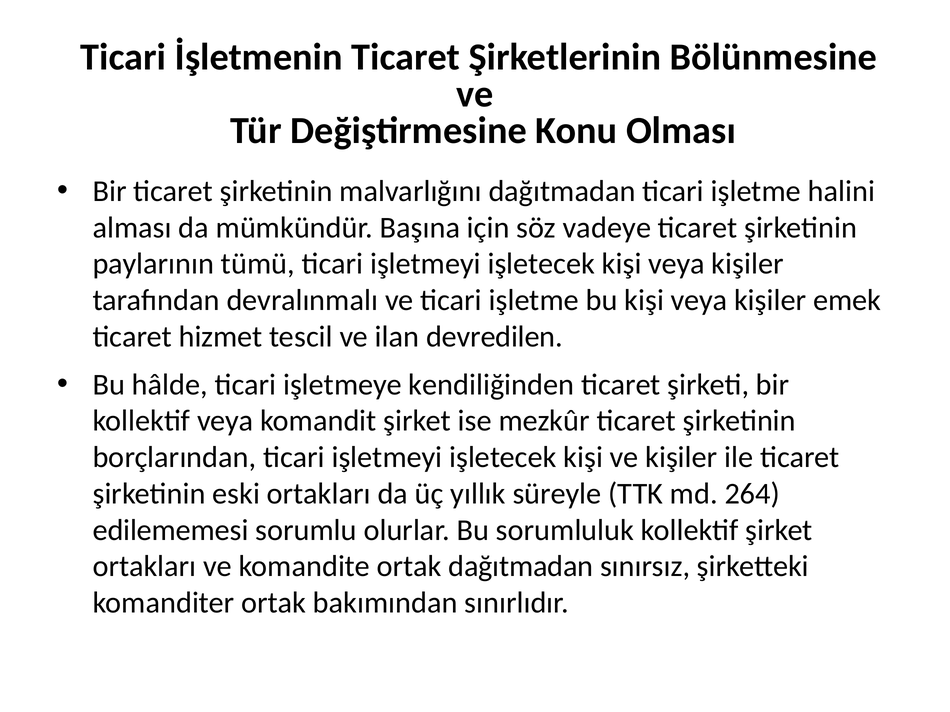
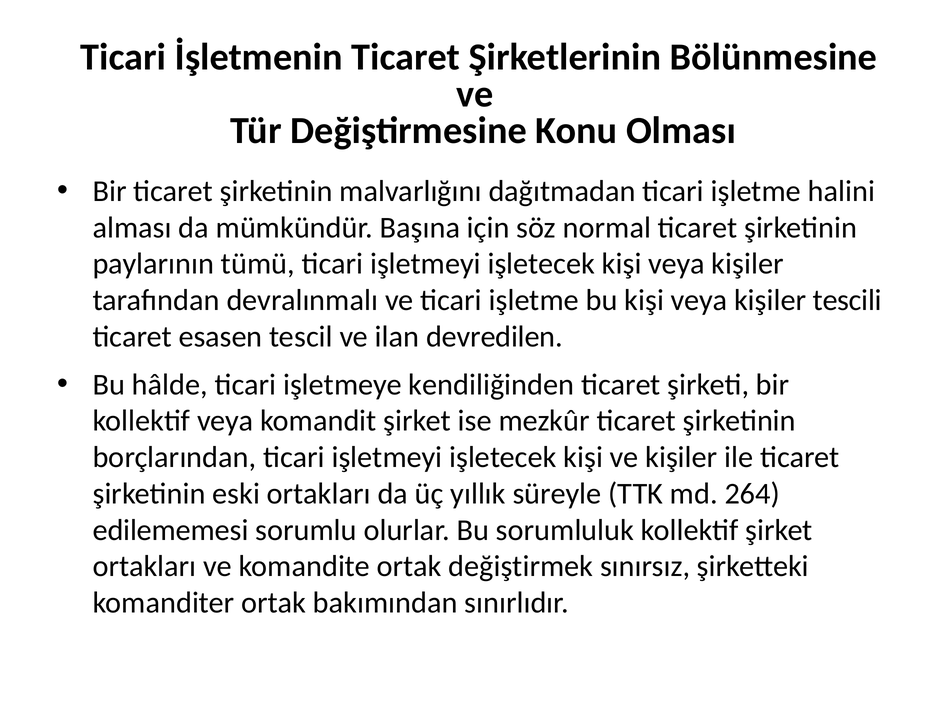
vadeye: vadeye -> normal
emek: emek -> tescili
hizmet: hizmet -> esasen
ortak dağıtmadan: dağıtmadan -> değiştirmek
